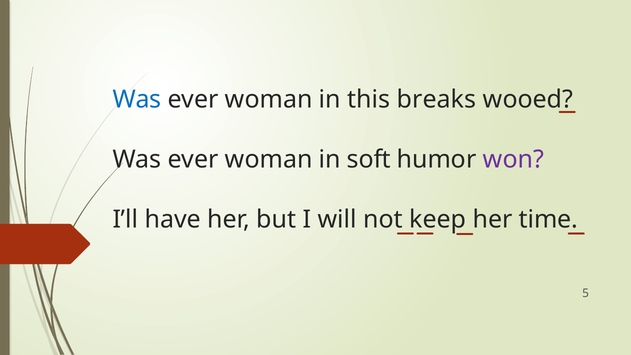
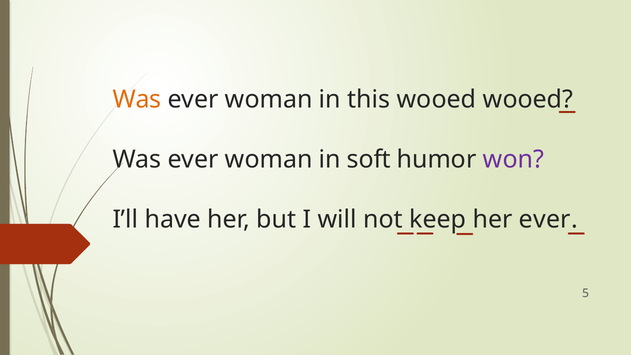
Was at (137, 100) colour: blue -> orange
this breaks: breaks -> wooed
her time: time -> ever
